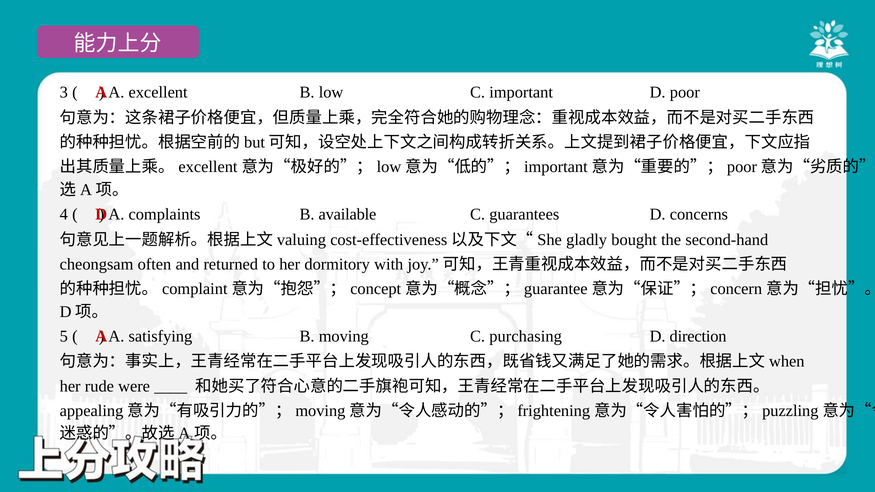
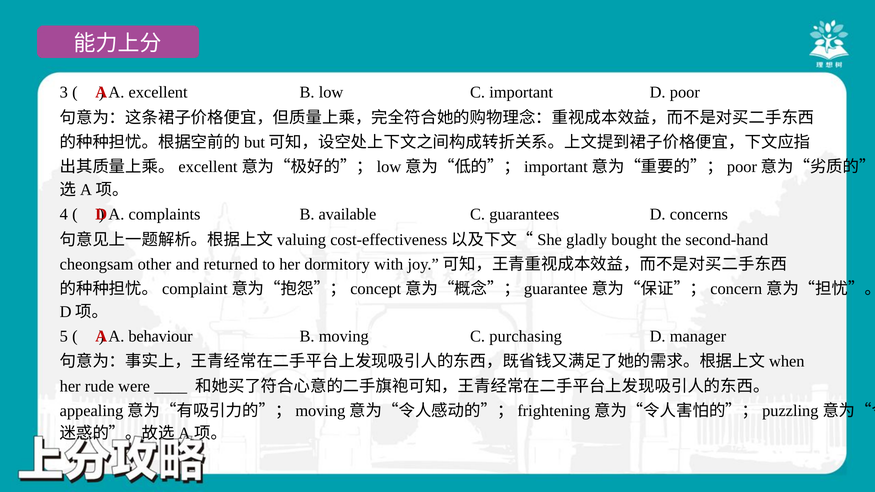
often: often -> other
satisfying: satisfying -> behaviour
direction: direction -> manager
